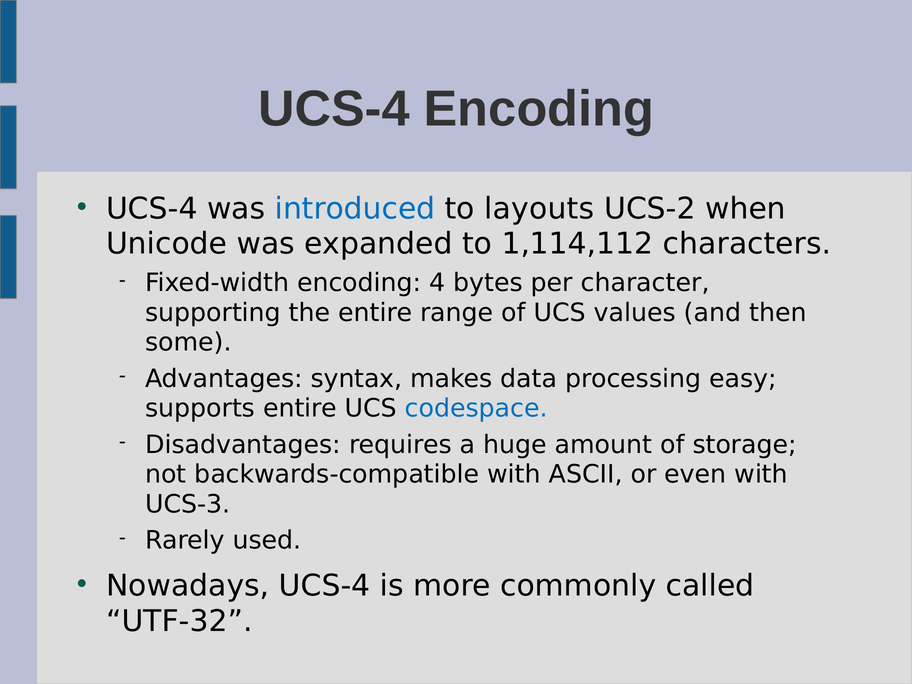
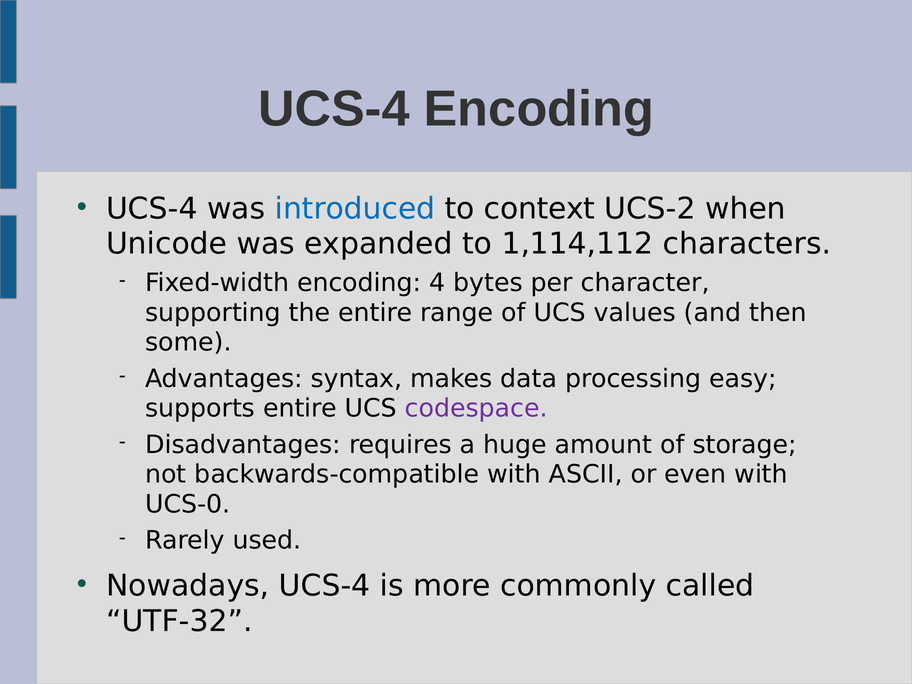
layouts: layouts -> context
codespace colour: blue -> purple
UCS-3: UCS-3 -> UCS-0
